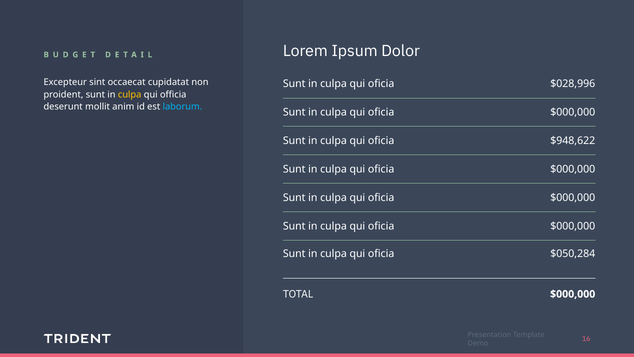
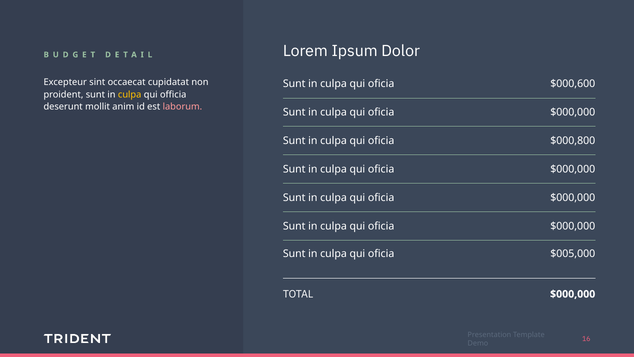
$028,996: $028,996 -> $000,600
laborum colour: light blue -> pink
$948,622: $948,622 -> $000,800
$050,284: $050,284 -> $005,000
